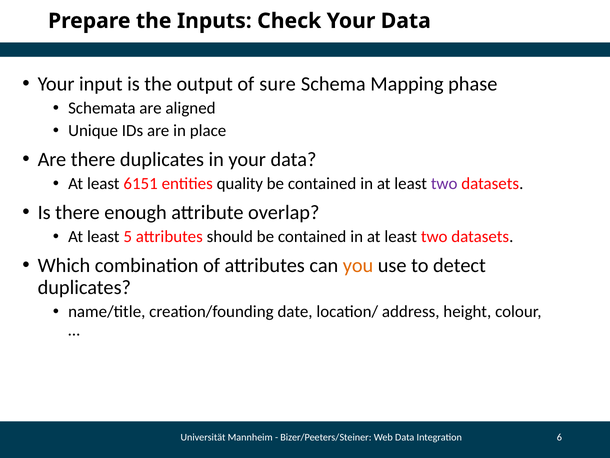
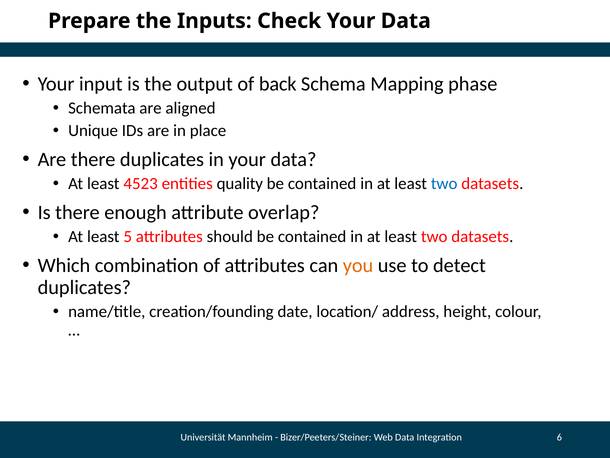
sure: sure -> back
6151: 6151 -> 4523
two at (444, 184) colour: purple -> blue
